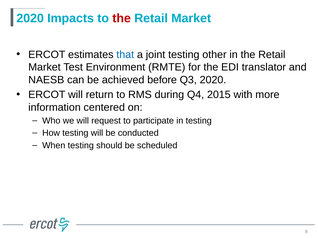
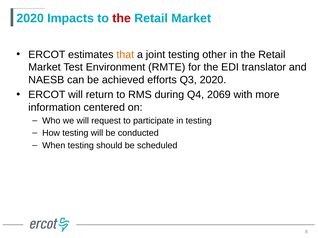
that colour: blue -> orange
before: before -> efforts
2015: 2015 -> 2069
